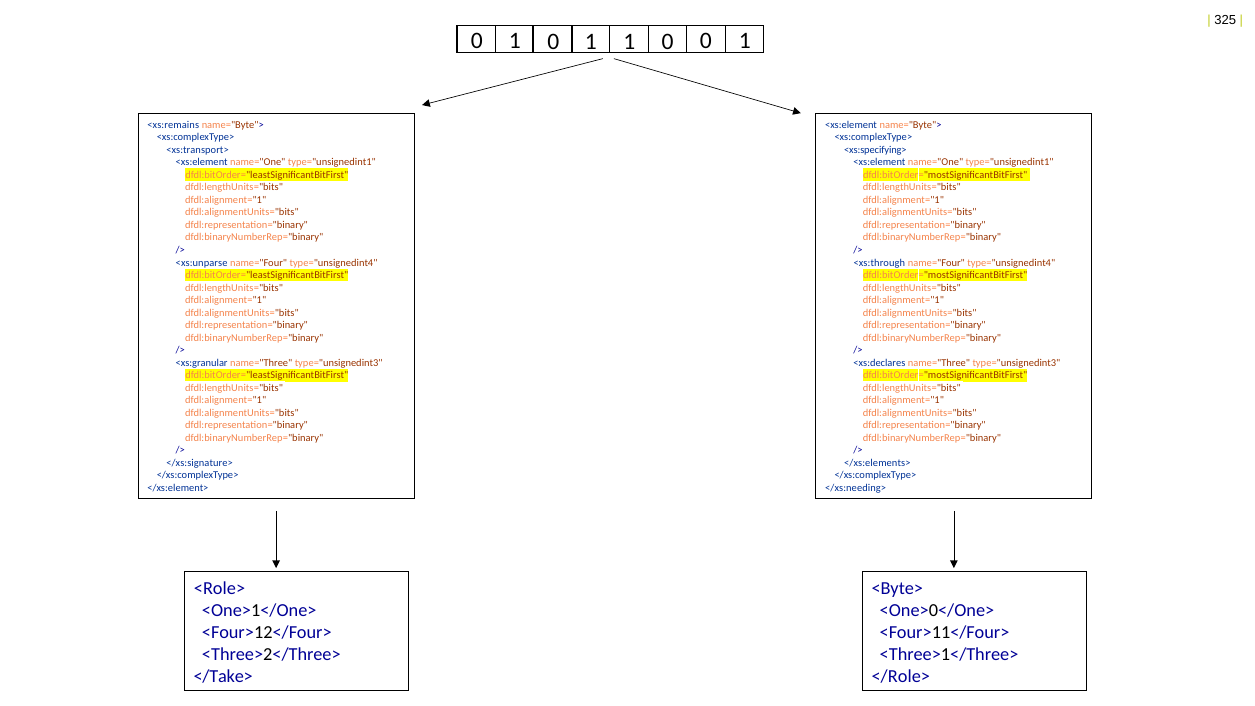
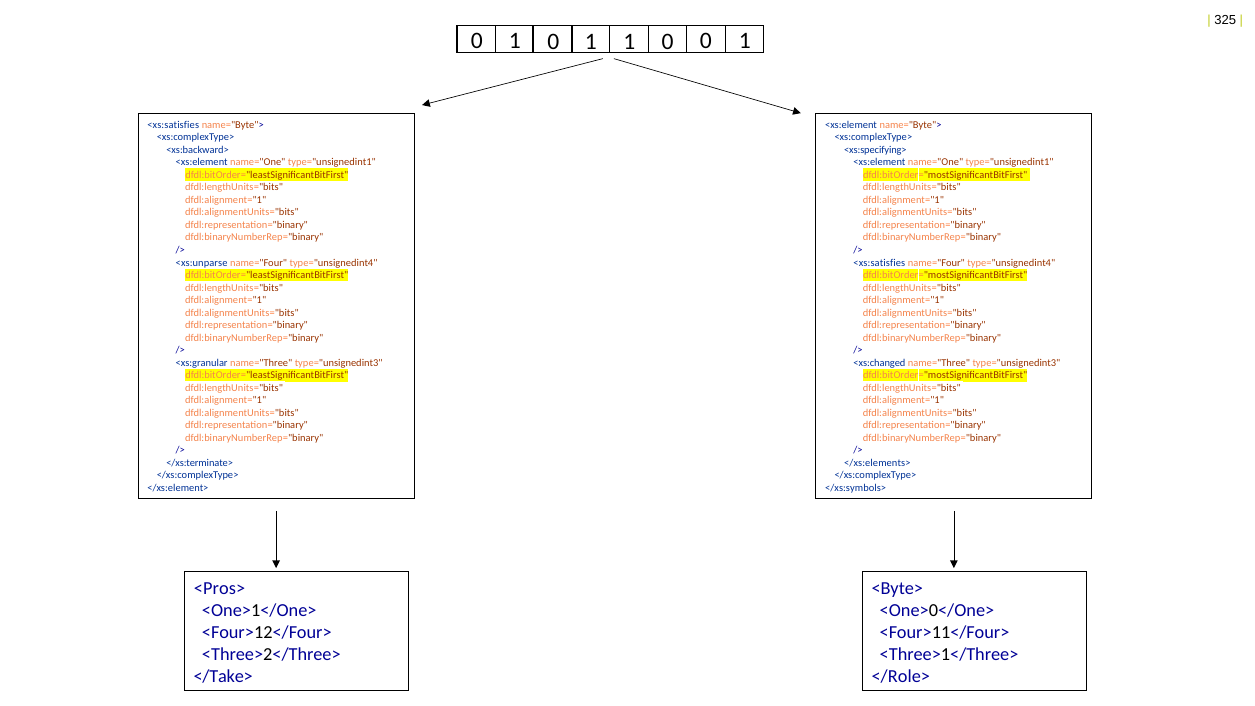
<xs:remains at (173, 125): <xs:remains -> <xs:satisfies
<xs:transport>: <xs:transport> -> <xs:backward>
<xs:through at (879, 263): <xs:through -> <xs:satisfies
<xs:declares: <xs:declares -> <xs:changed
</xs:signature>: </xs:signature> -> </xs:terminate>
</xs:needing>: </xs:needing> -> </xs:symbols>
<Role>: <Role> -> <Pros>
